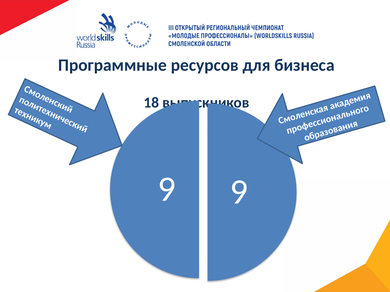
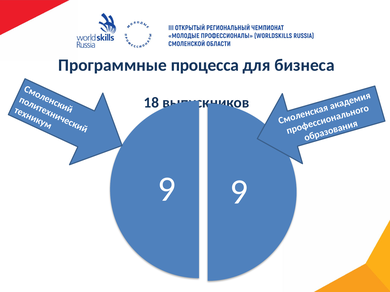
ресурсов: ресурсов -> процесса
